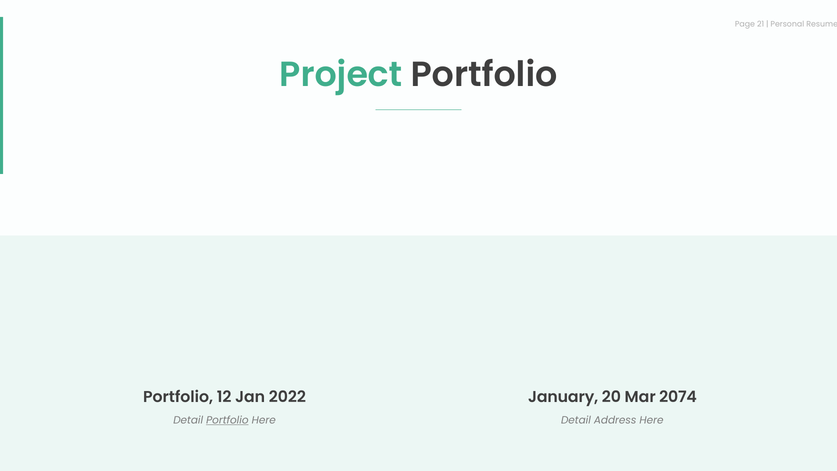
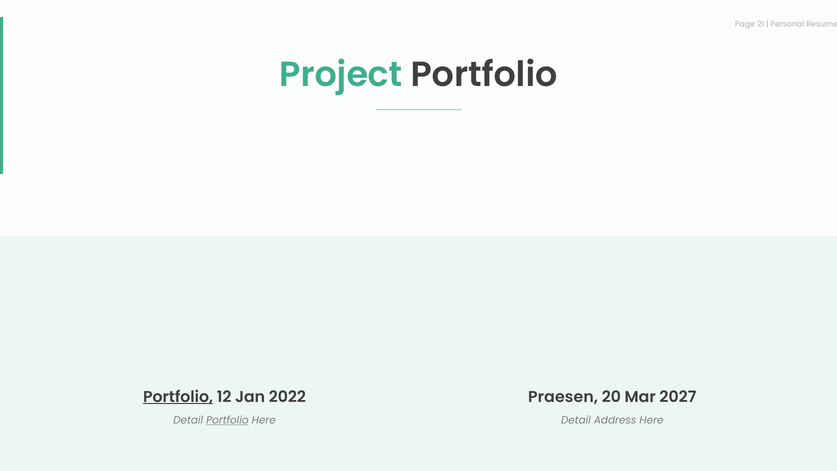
Portfolio at (178, 397) underline: none -> present
January: January -> Praesen
2074: 2074 -> 2027
